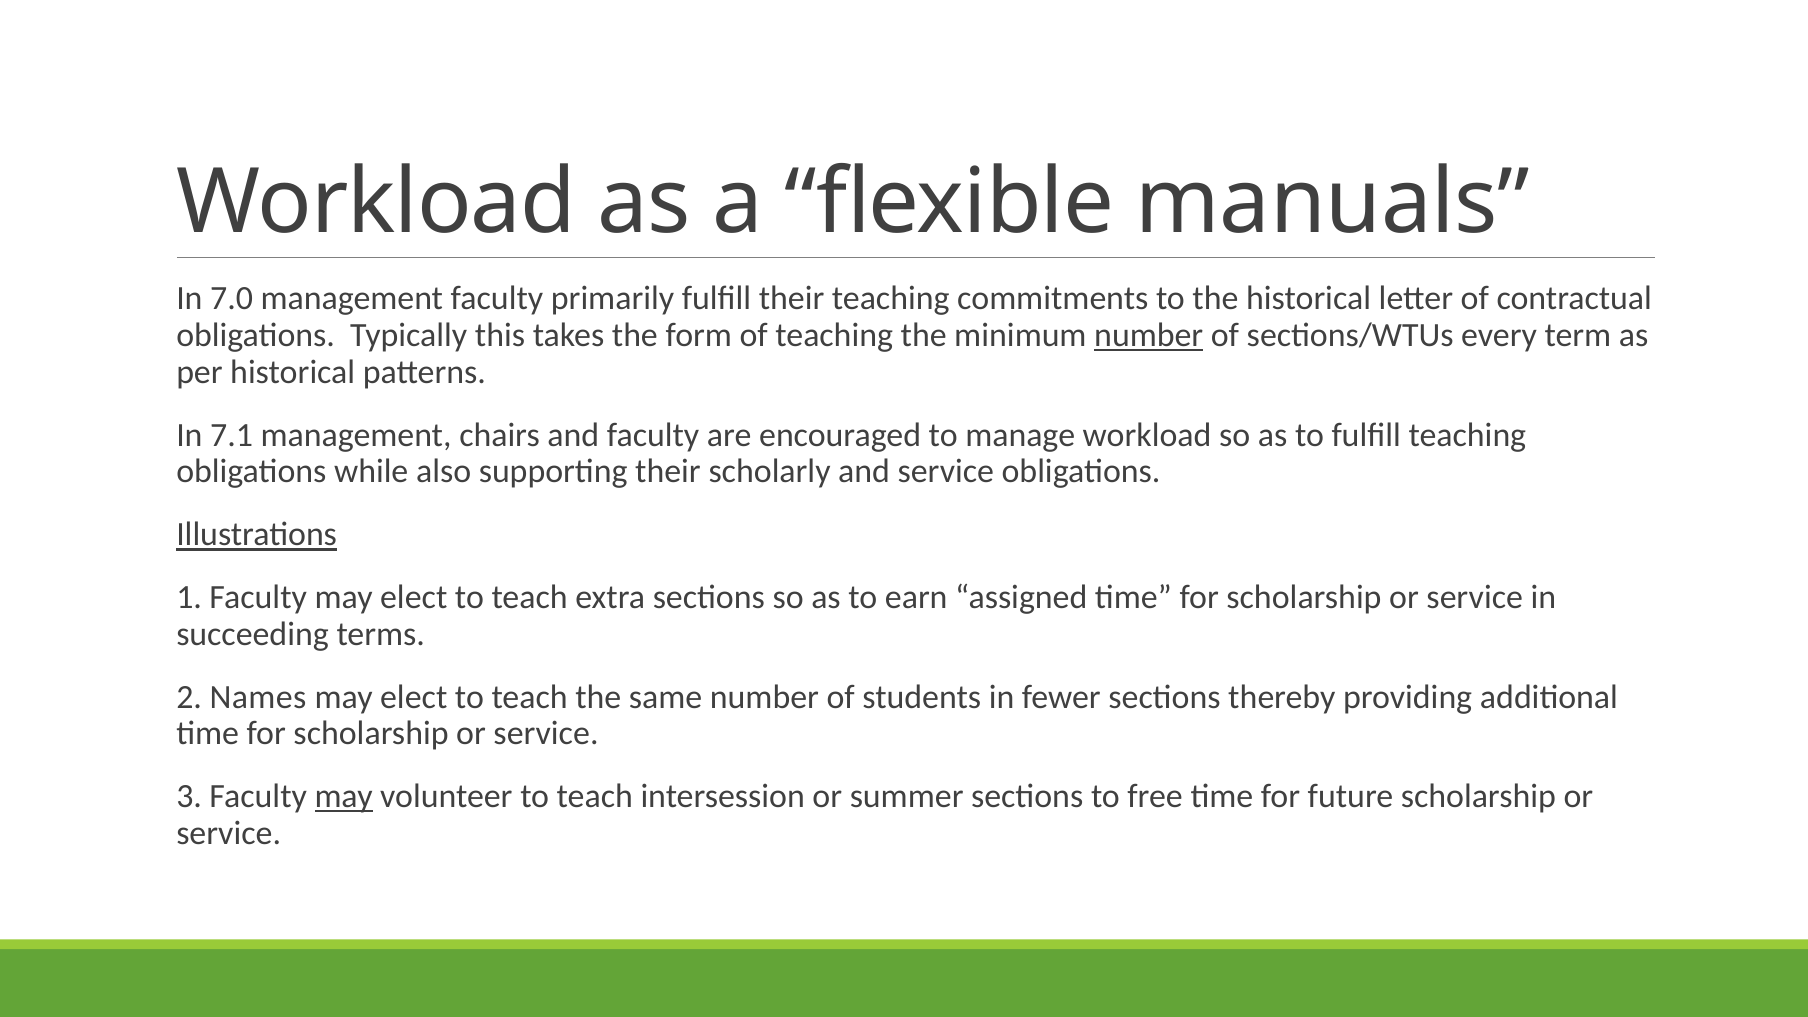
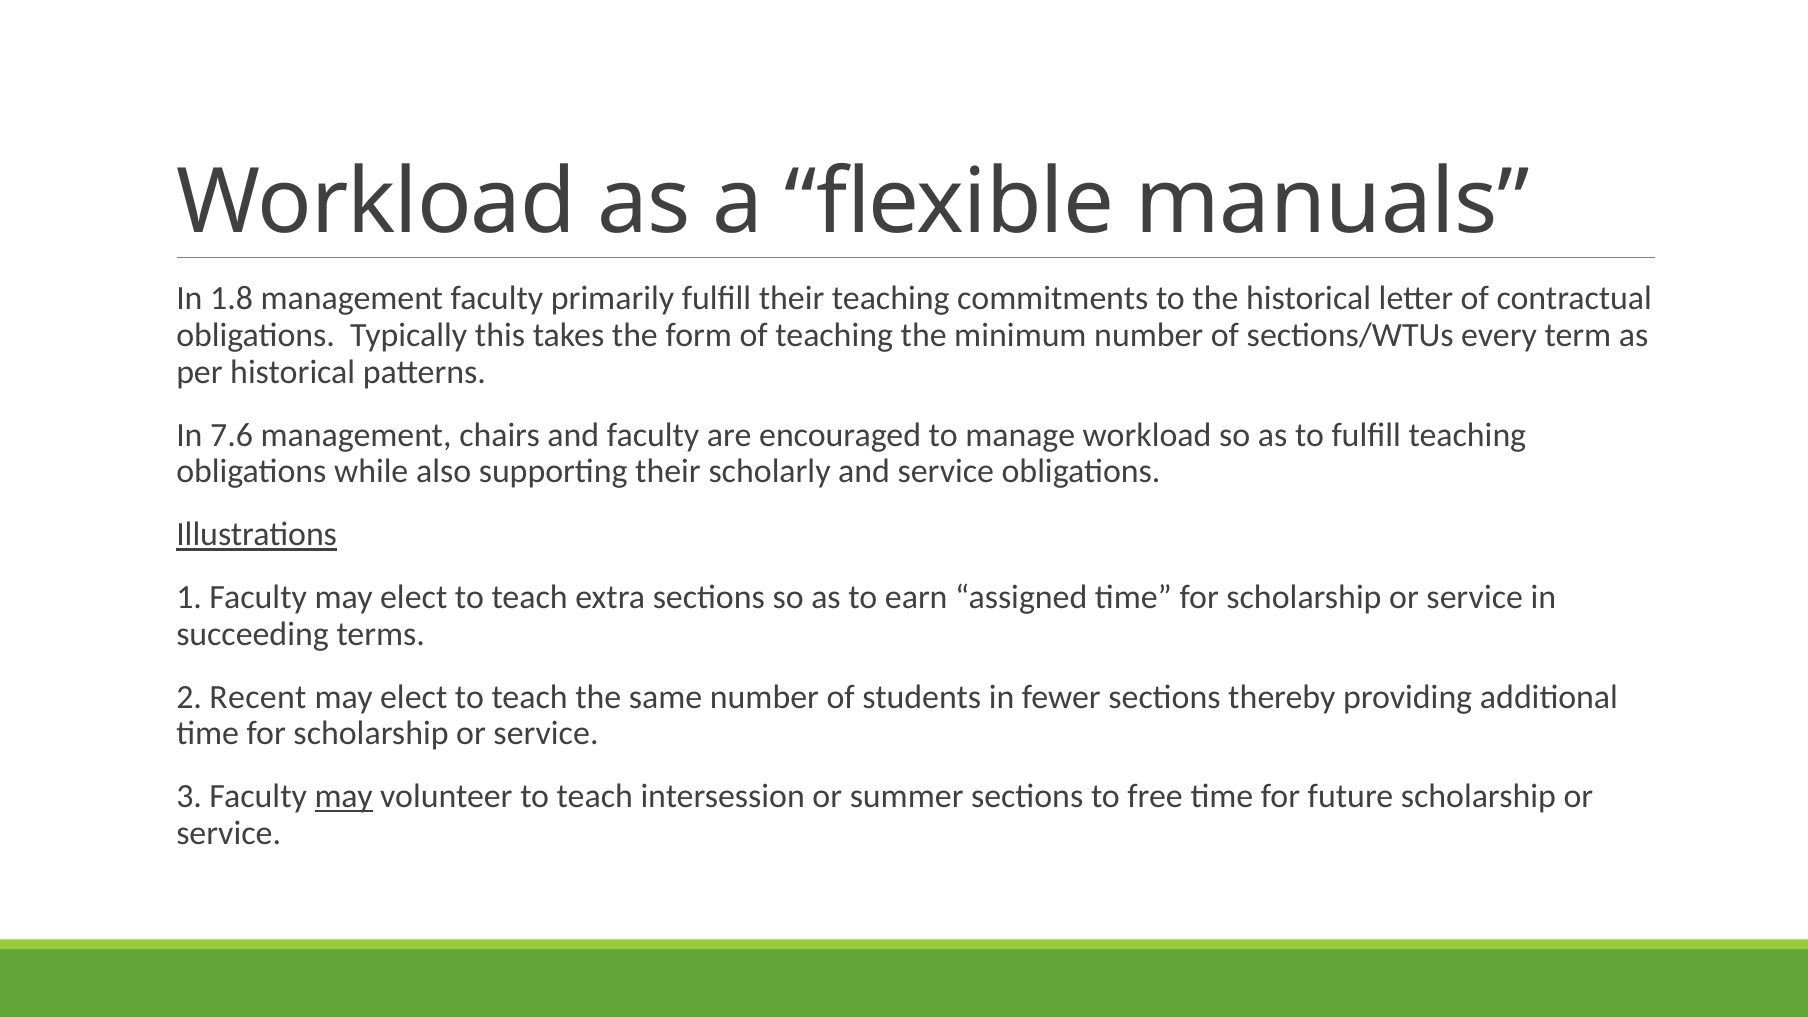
7.0: 7.0 -> 1.8
number at (1149, 335) underline: present -> none
7.1: 7.1 -> 7.6
Names: Names -> Recent
